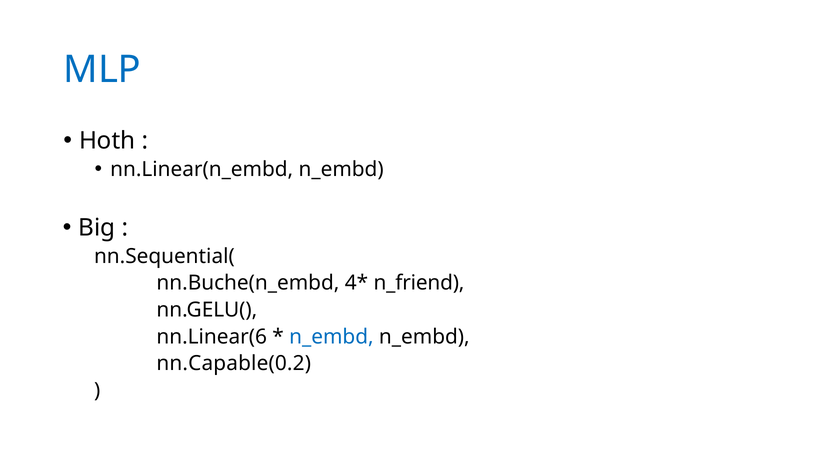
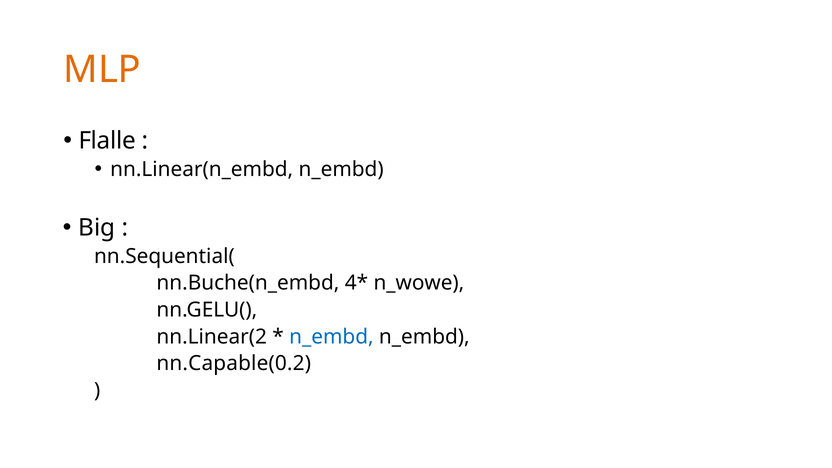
MLP colour: blue -> orange
Hoth: Hoth -> Flalle
n_friend: n_friend -> n_wowe
nn.Linear(6: nn.Linear(6 -> nn.Linear(2
